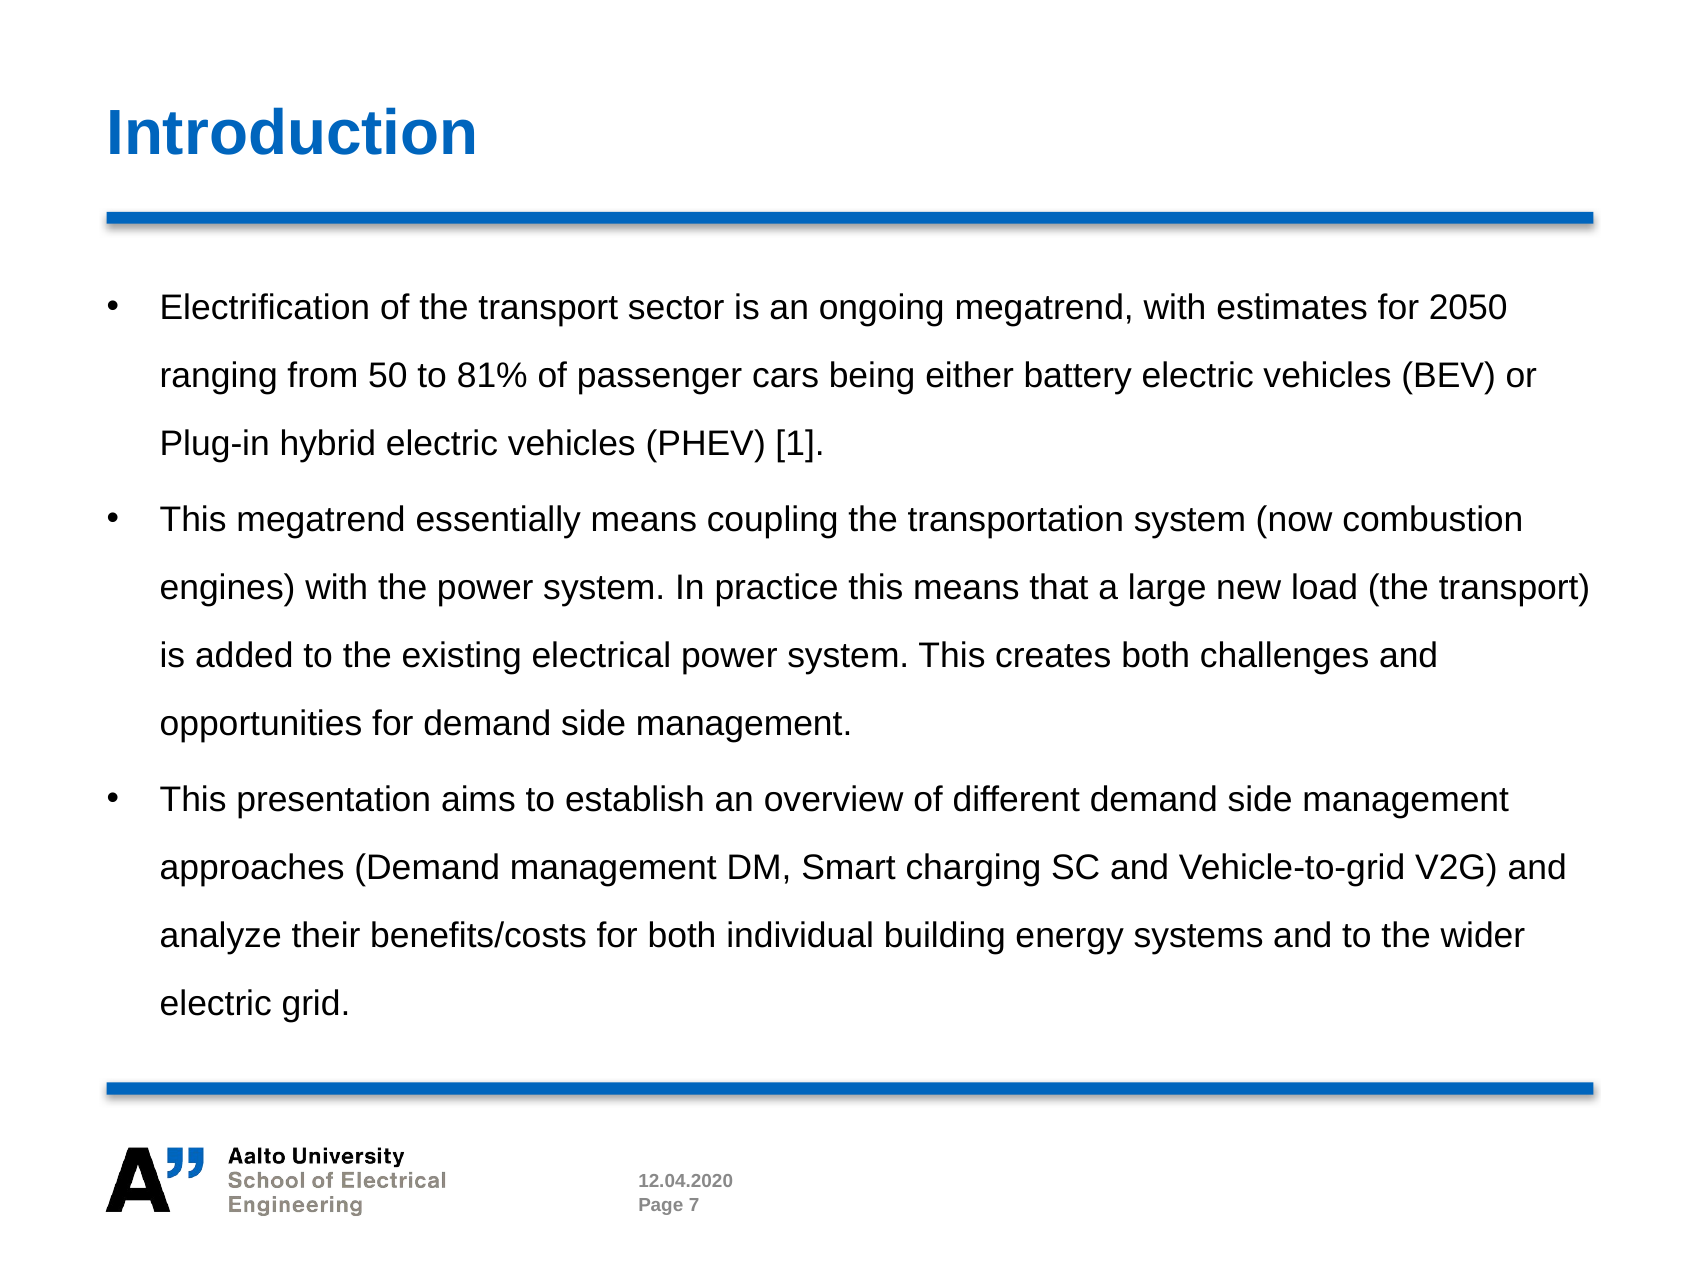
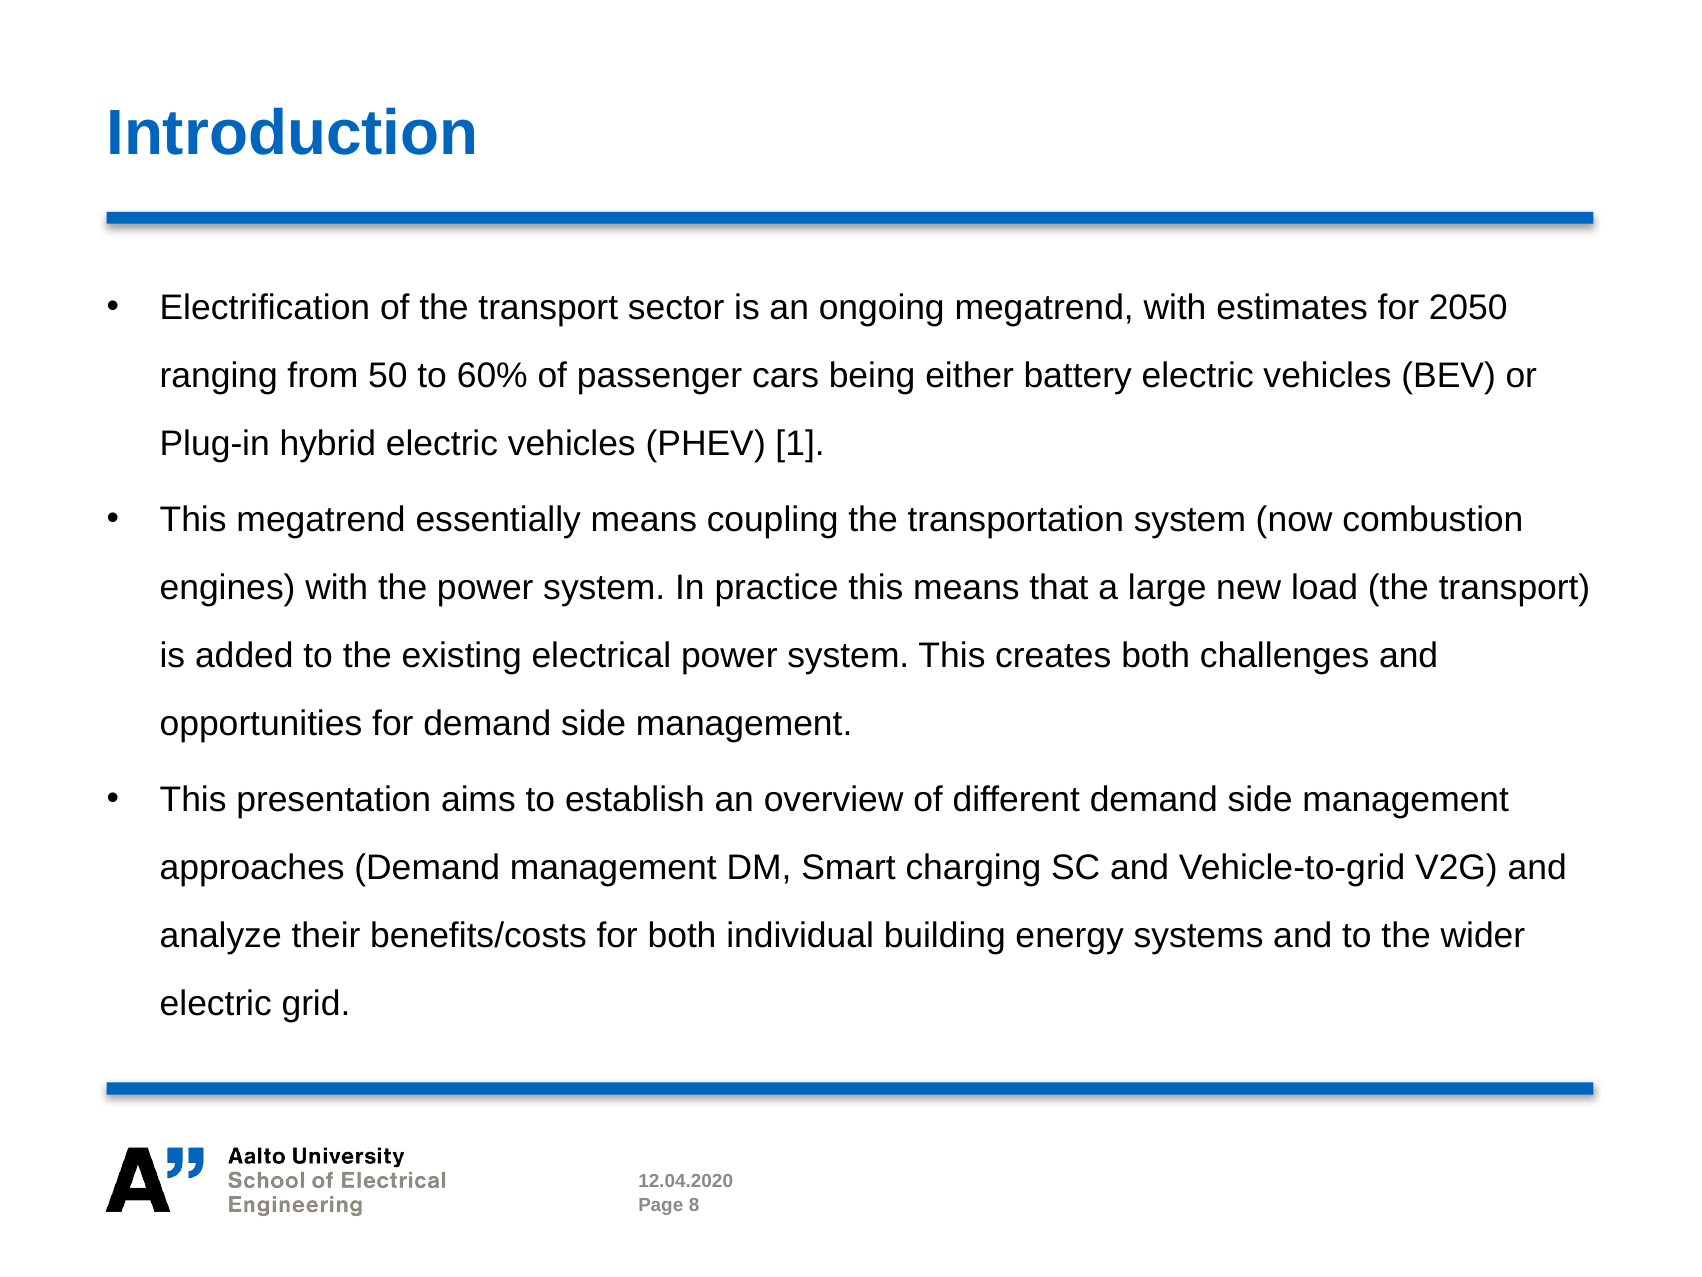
81%: 81% -> 60%
7: 7 -> 8
